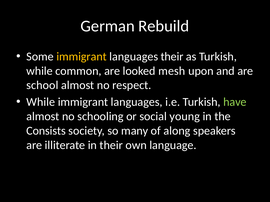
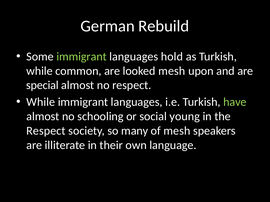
immigrant at (82, 57) colour: yellow -> light green
languages their: their -> hold
school: school -> special
Consists at (46, 131): Consists -> Respect
of along: along -> mesh
